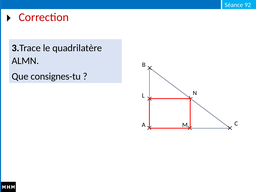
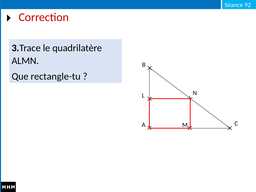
consignes-tu: consignes-tu -> rectangle-tu
